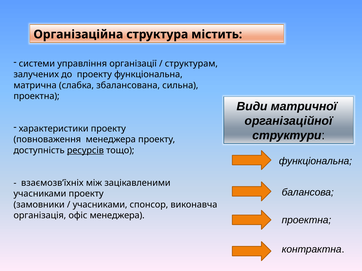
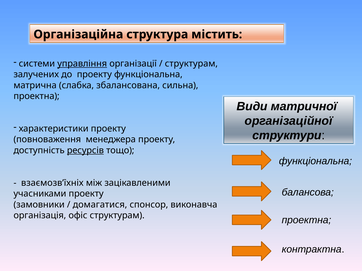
управління underline: none -> present
учасниками at (100, 205): учасниками -> домагатися
офіс менеджера: менеджера -> структурам
